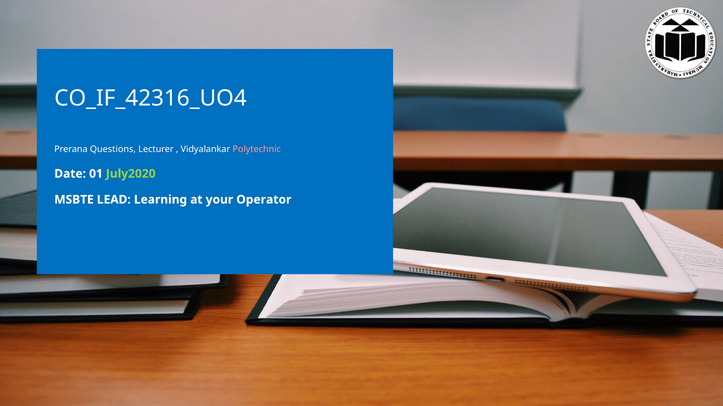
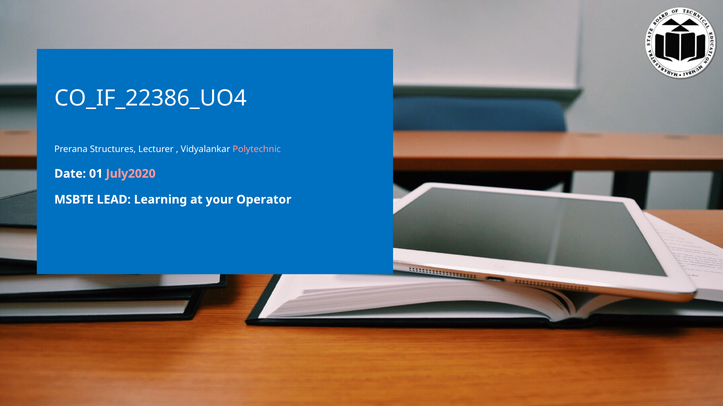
CO_IF_42316_UO4: CO_IF_42316_UO4 -> CO_IF_22386_UO4
Questions: Questions -> Structures
July2020 colour: light green -> pink
